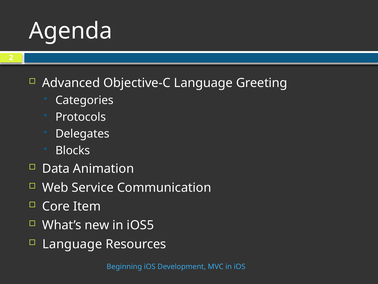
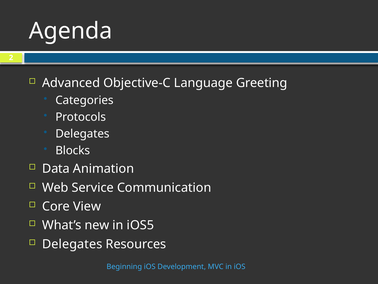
Item: Item -> View
Language at (72, 244): Language -> Delegates
